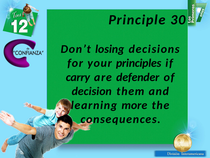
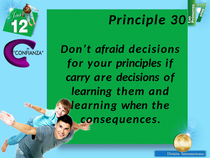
losing: losing -> afraid
are defender: defender -> decisions
decision at (92, 91): decision -> learning
more: more -> when
